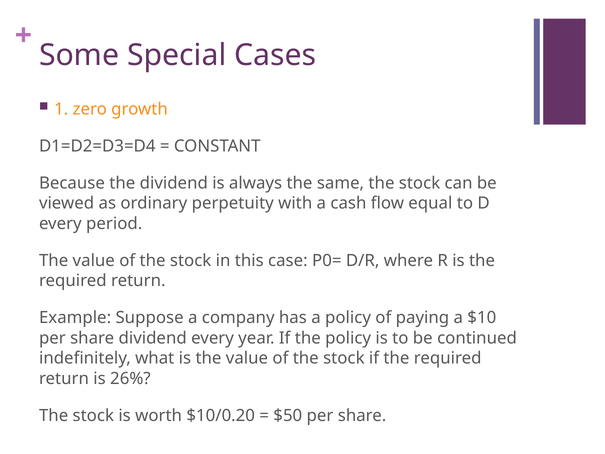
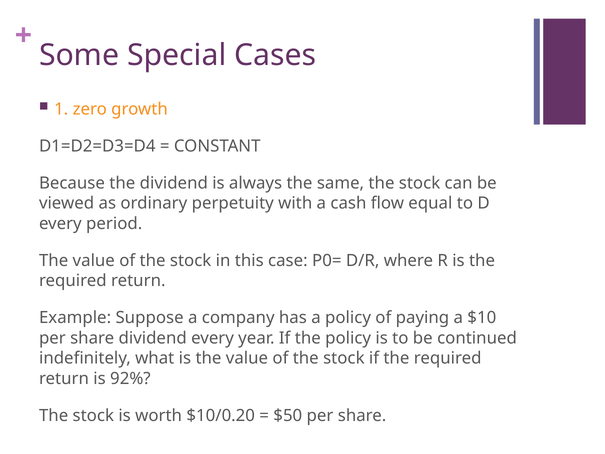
26%: 26% -> 92%
